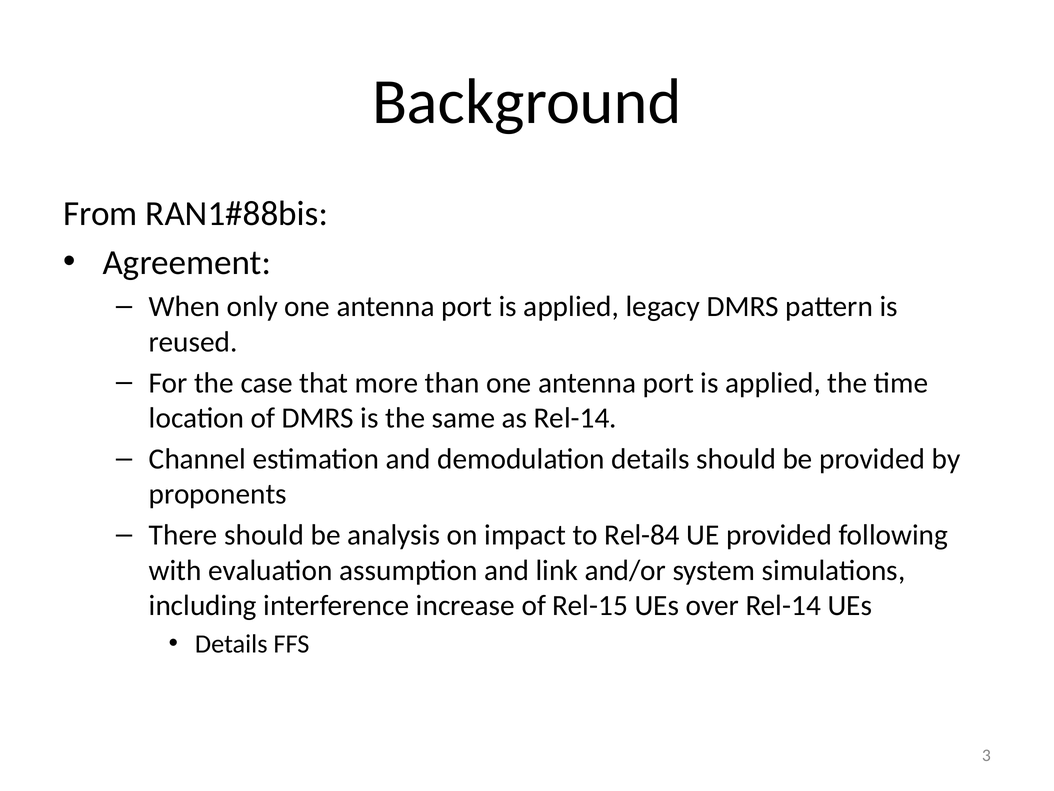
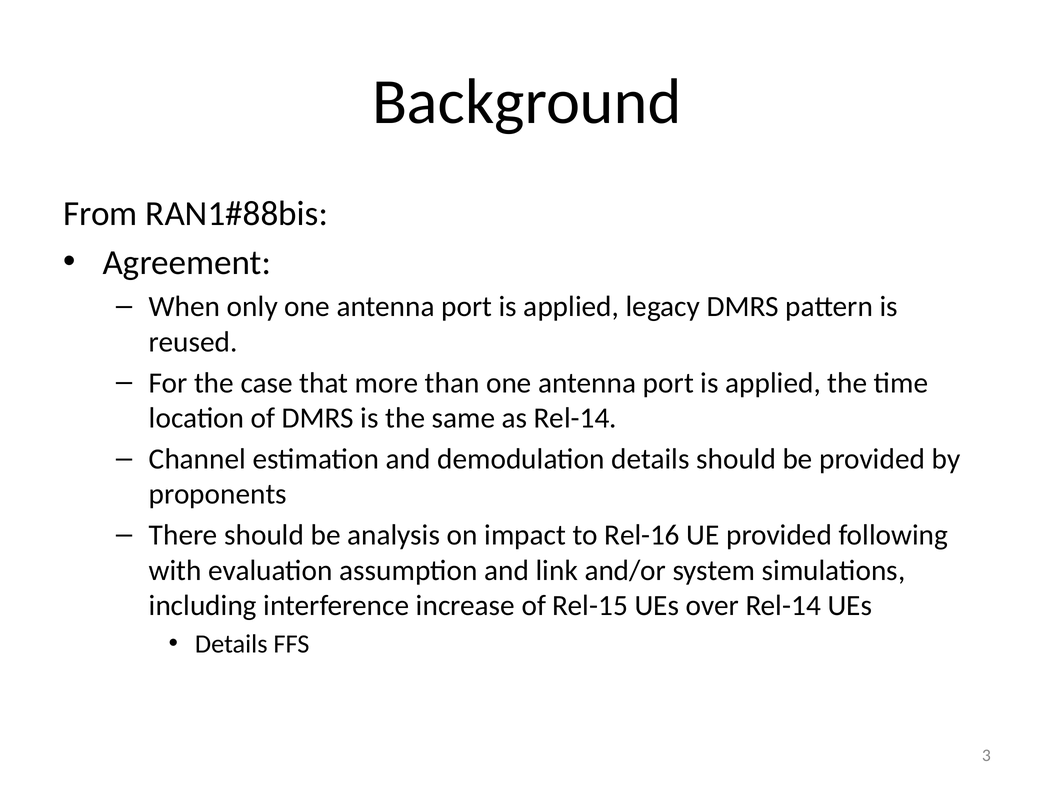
Rel-84: Rel-84 -> Rel-16
